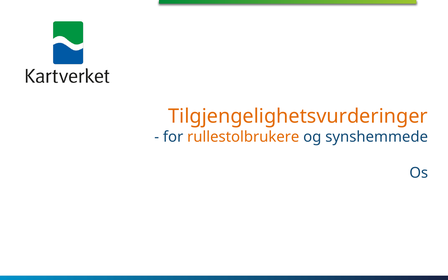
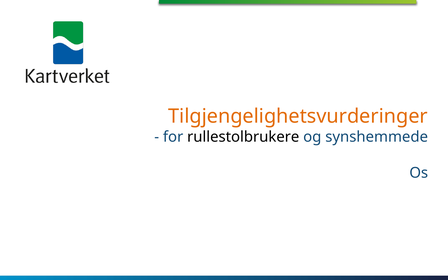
rullestolbrukere colour: orange -> black
